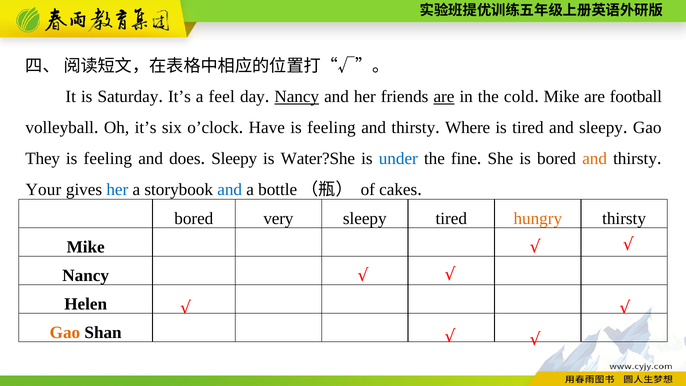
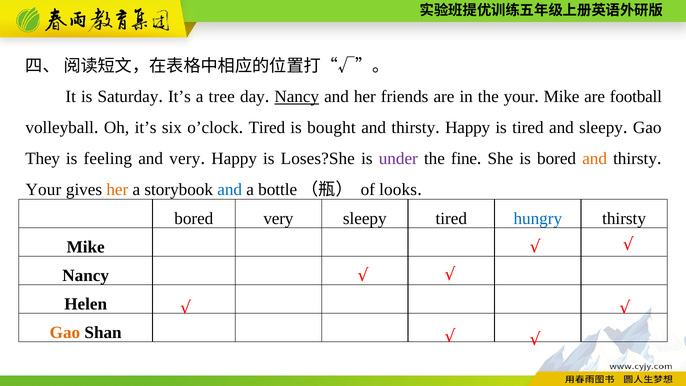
feel: feel -> tree
are at (444, 97) underline: present -> none
the cold: cold -> your
Have at (267, 128): Have -> Tired
feeling at (331, 128): feeling -> bought
Where at (468, 128): Where -> Happy
and does: does -> very
Sleepy at (234, 159): Sleepy -> Happy
Water?She: Water?She -> Loses?She
under colour: blue -> purple
her at (117, 189) colour: blue -> orange
cakes: cakes -> looks
hungry colour: orange -> blue
